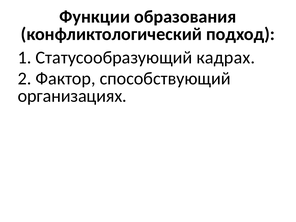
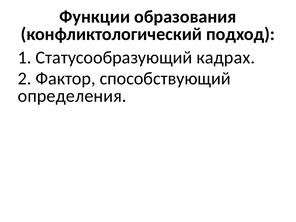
организациях: организациях -> определения
